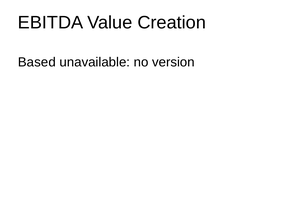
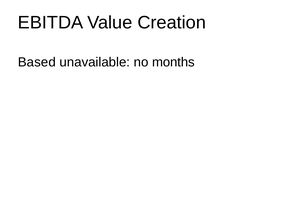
version: version -> months
